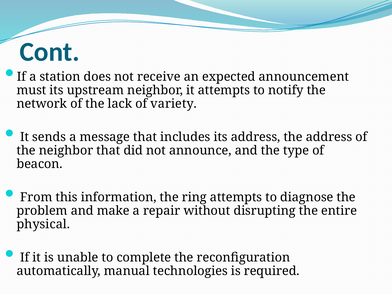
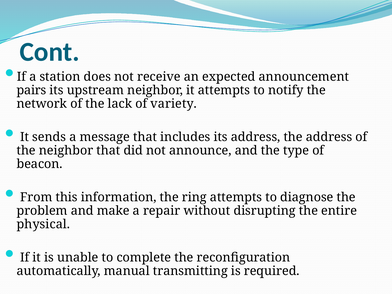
must: must -> pairs
technologies: technologies -> transmitting
